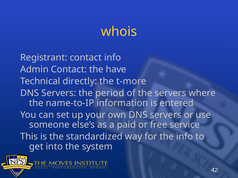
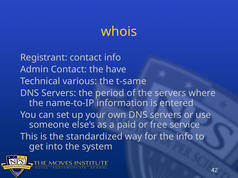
directly: directly -> various
t-more: t-more -> t-same
